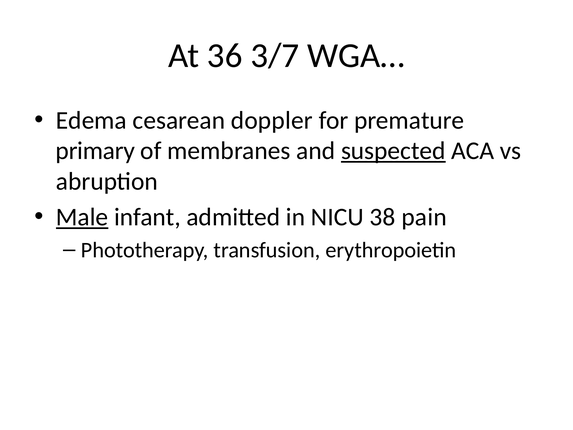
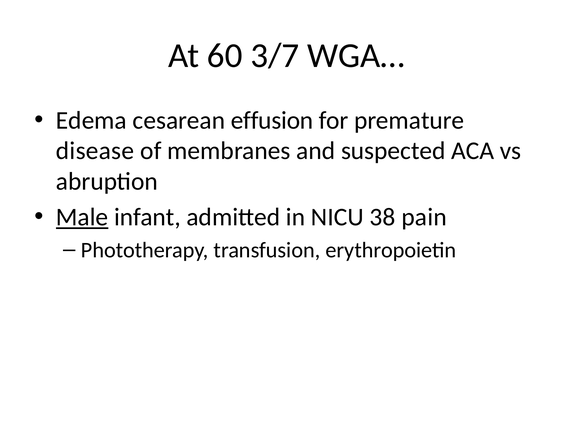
36: 36 -> 60
doppler: doppler -> effusion
primary: primary -> disease
suspected underline: present -> none
